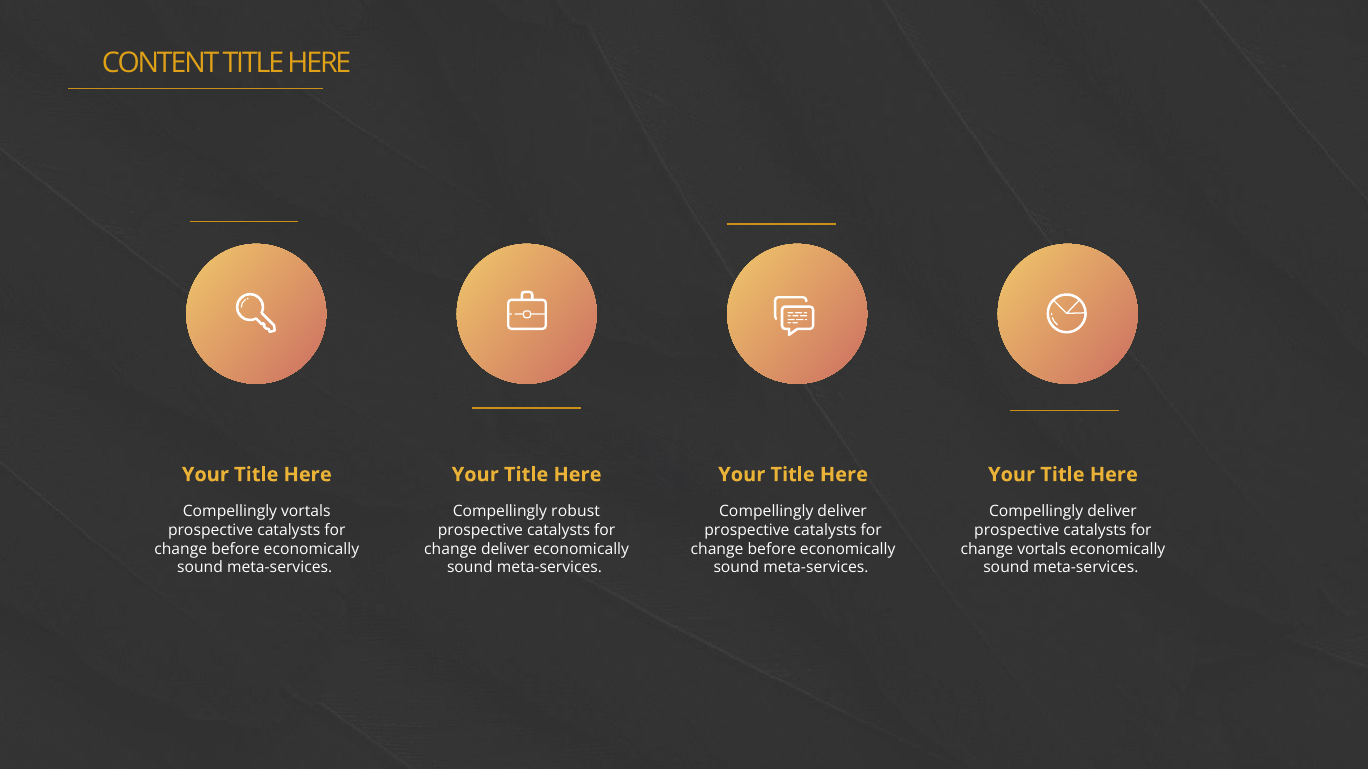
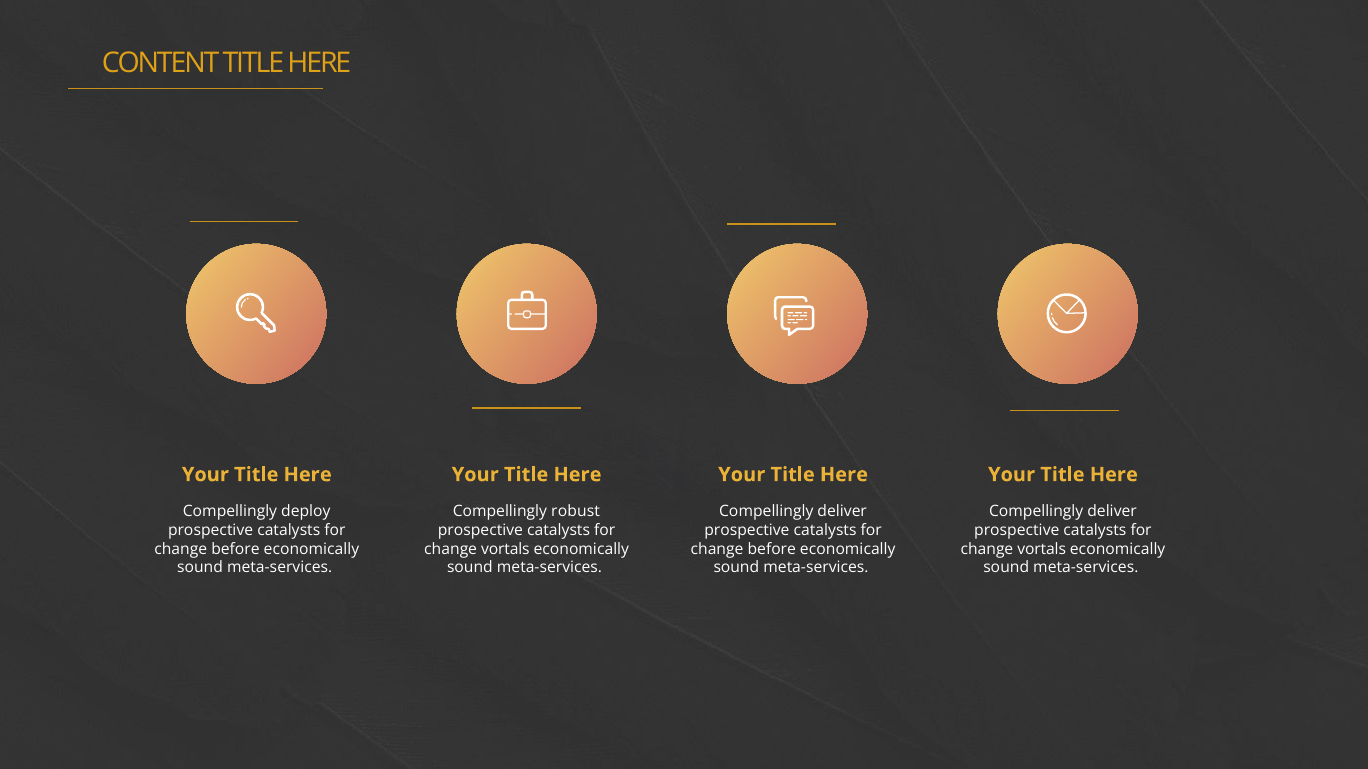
Compellingly vortals: vortals -> deploy
deliver at (505, 549): deliver -> vortals
